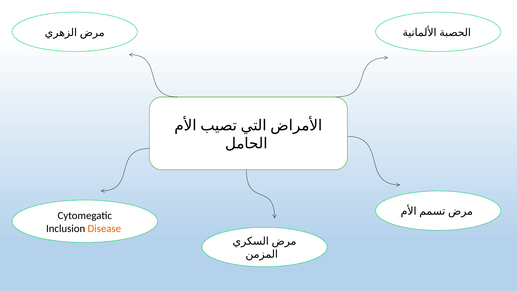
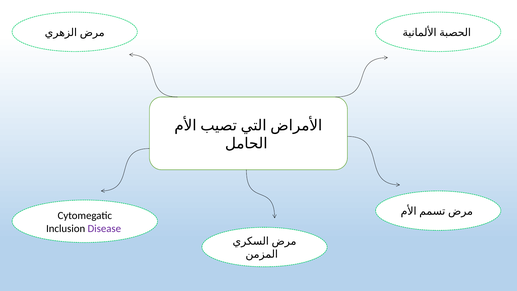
Disease colour: orange -> purple
